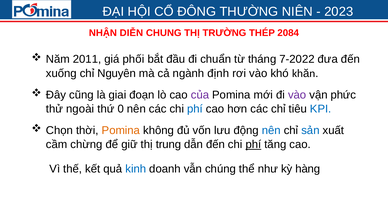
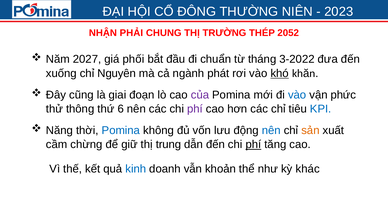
DIỄN: DIỄN -> PHẢI
2084: 2084 -> 2052
2011: 2011 -> 2027
7-2022: 7-2022 -> 3-2022
định: định -> phát
khó underline: none -> present
vào at (297, 95) colour: purple -> blue
ngoài: ngoài -> thông
0: 0 -> 6
phí at (195, 109) colour: blue -> purple
Chọn: Chọn -> Năng
Pomina at (121, 130) colour: orange -> blue
sản colour: blue -> orange
chúng: chúng -> khoản
hàng: hàng -> khác
